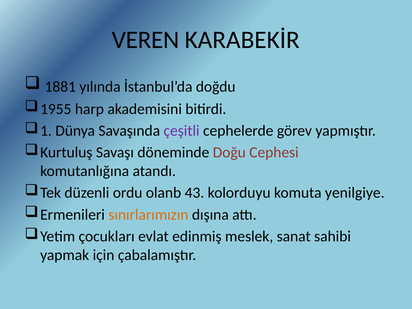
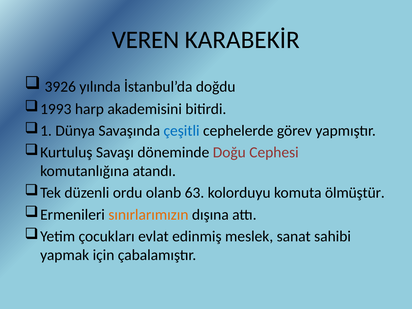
1881: 1881 -> 3926
1955: 1955 -> 1993
çeşitli colour: purple -> blue
43: 43 -> 63
yenilgiye: yenilgiye -> ölmüştür
